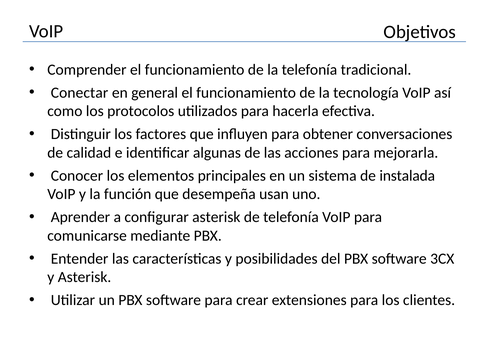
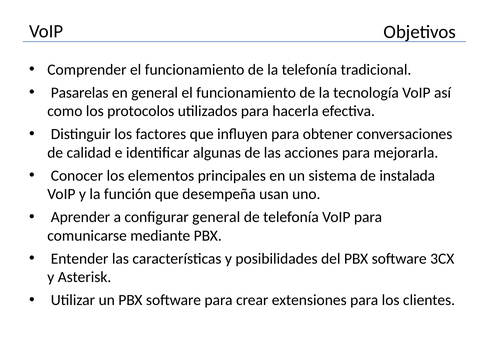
Conectar: Conectar -> Pasarelas
configurar asterisk: asterisk -> general
